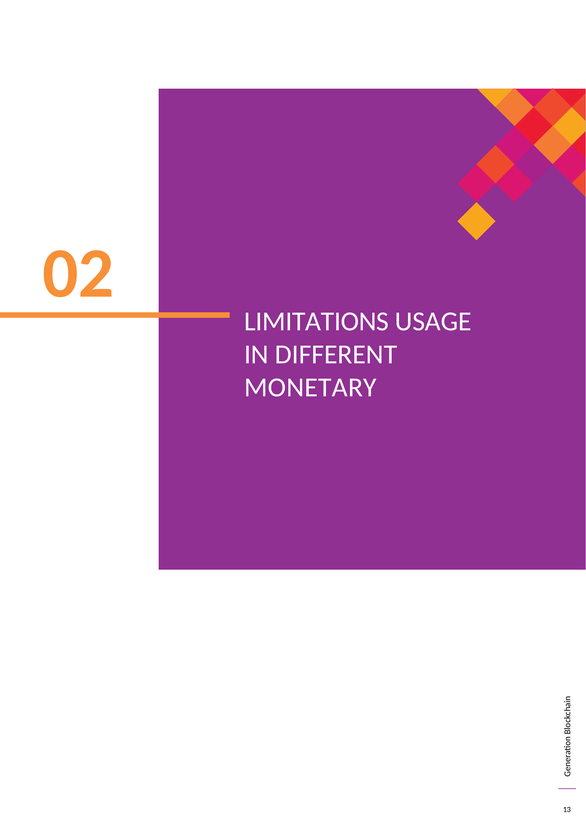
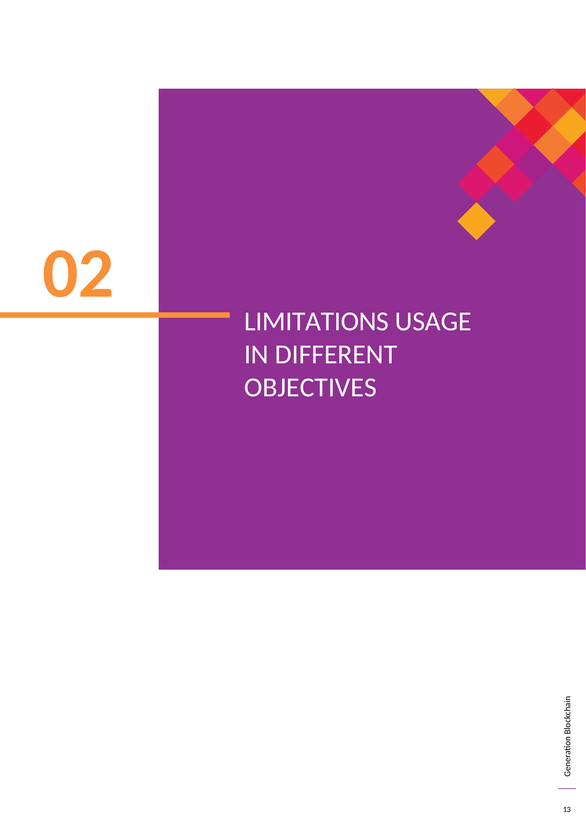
MONETARY: MONETARY -> OBJECTIVES
